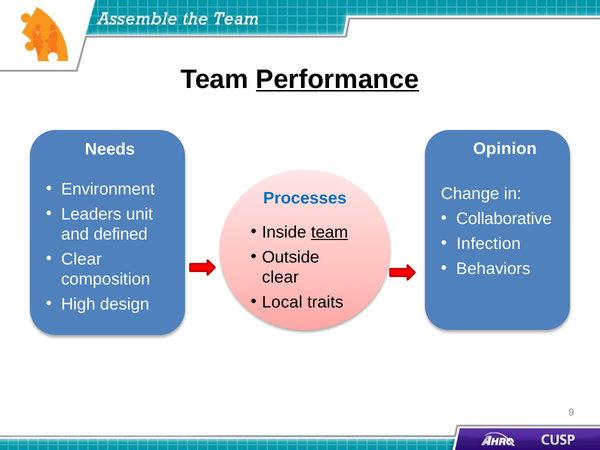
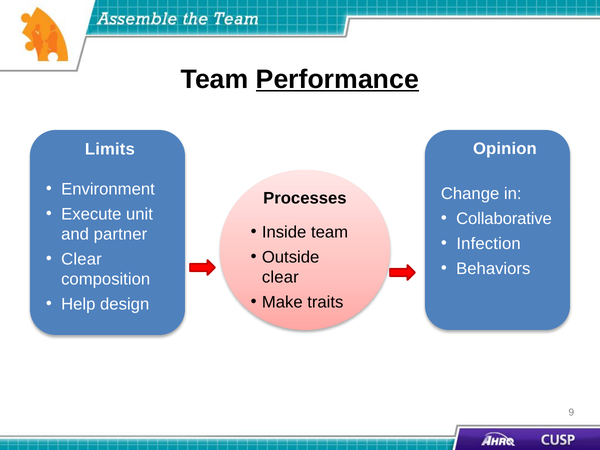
Needs: Needs -> Limits
Processes colour: blue -> black
Leaders: Leaders -> Execute
team at (330, 232) underline: present -> none
defined: defined -> partner
Local: Local -> Make
High: High -> Help
